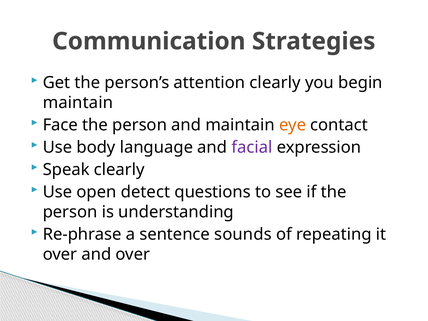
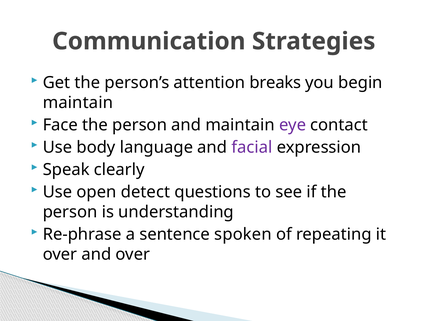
attention clearly: clearly -> breaks
eye colour: orange -> purple
sounds: sounds -> spoken
